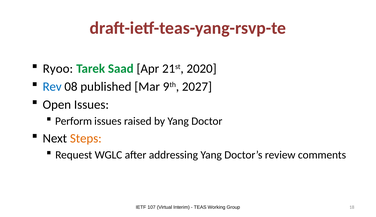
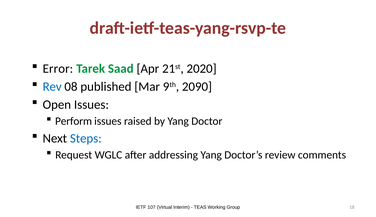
Ryoo: Ryoo -> Error
2027: 2027 -> 2090
Steps colour: orange -> blue
